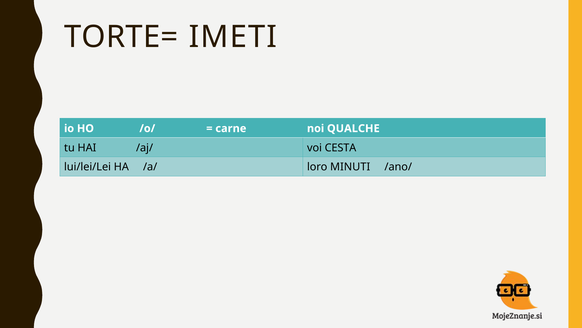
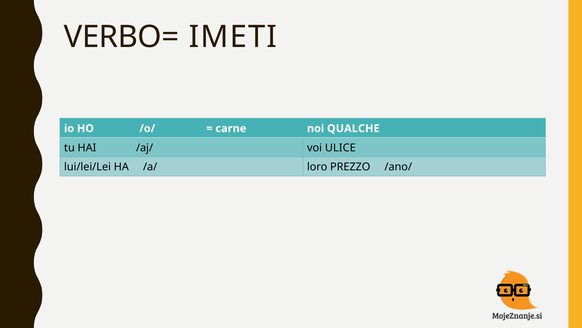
TORTE=: TORTE= -> VERBO=
CESTA: CESTA -> ULICE
MINUTI: MINUTI -> PREZZO
